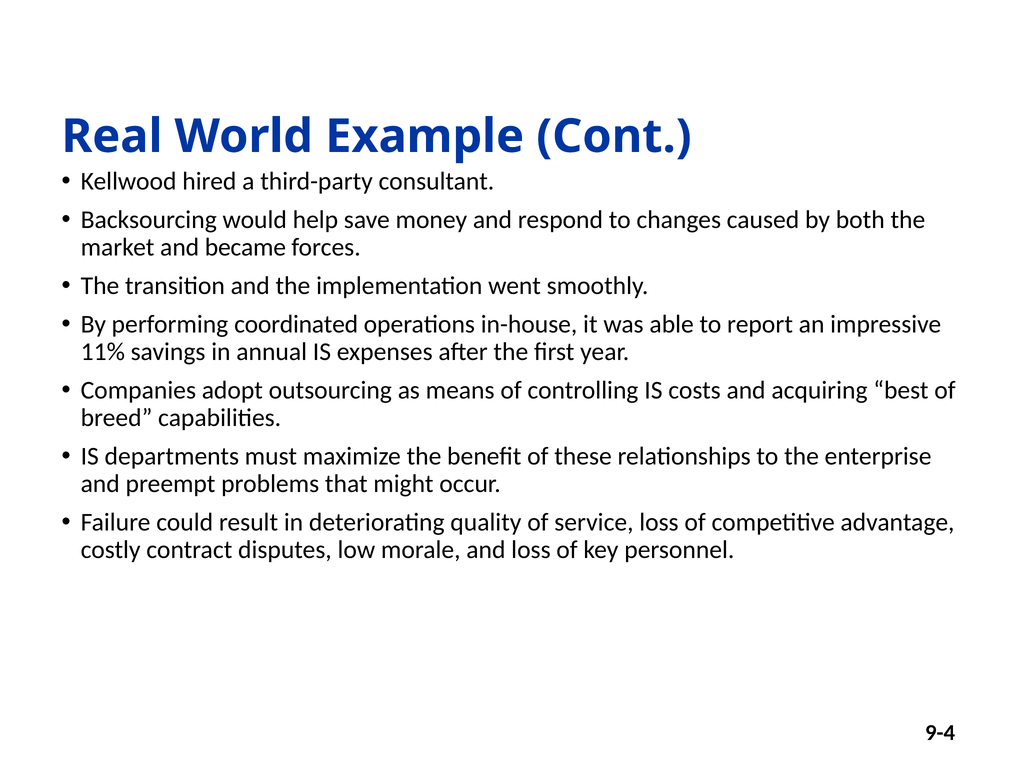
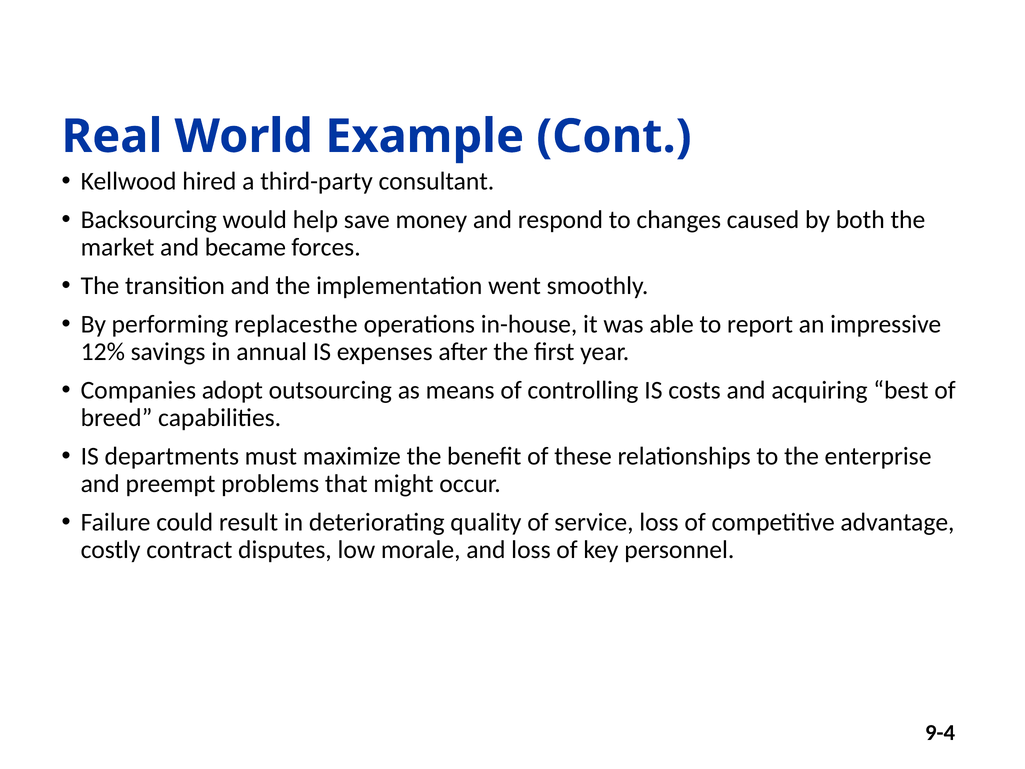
coordinated: coordinated -> replacesthe
11%: 11% -> 12%
